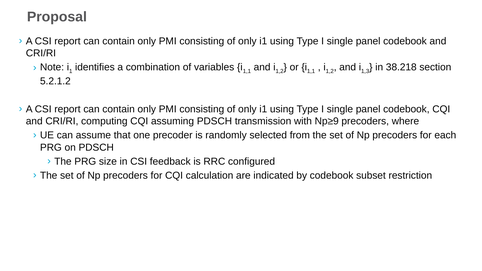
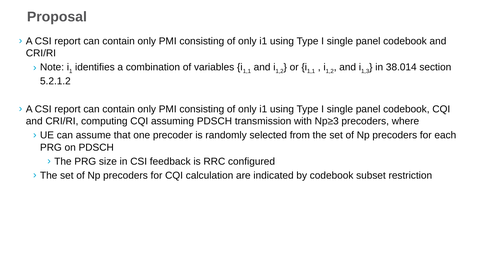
38.218: 38.218 -> 38.014
Np≥9: Np≥9 -> Np≥3
